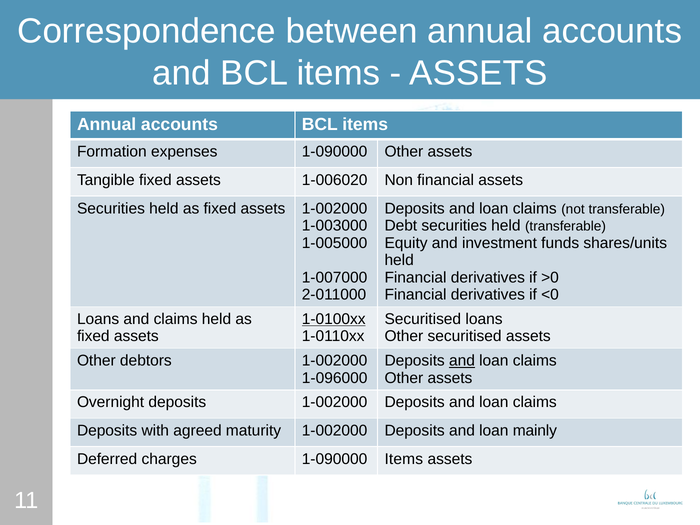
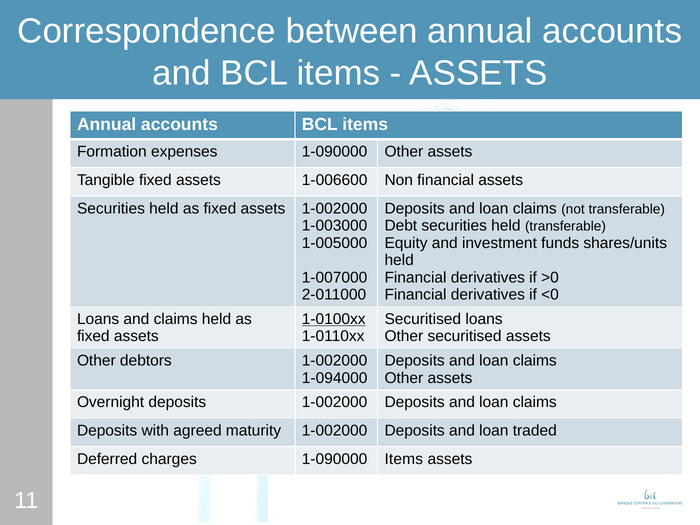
1-006020: 1-006020 -> 1-006600
and at (462, 361) underline: present -> none
1-096000: 1-096000 -> 1-094000
mainly: mainly -> traded
